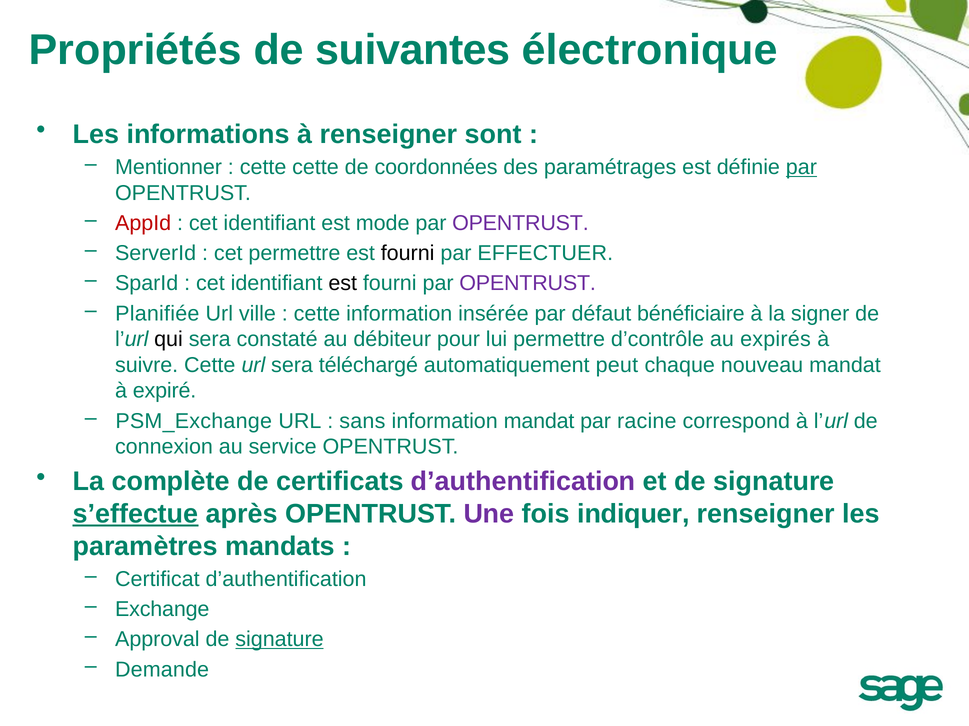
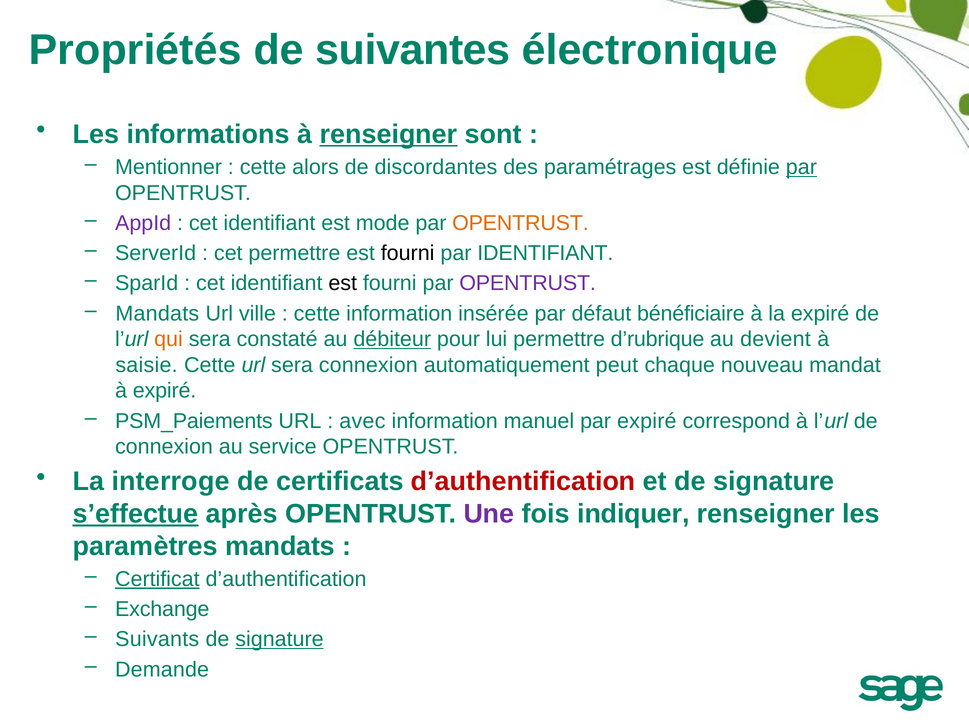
renseigner at (389, 134) underline: none -> present
cette cette: cette -> alors
coordonnées: coordonnées -> discordantes
AppId colour: red -> purple
OPENTRUST at (520, 223) colour: purple -> orange
par EFFECTUER: EFFECTUER -> IDENTIFIANT
Planifiée at (157, 314): Planifiée -> Mandats
la signer: signer -> expiré
qui colour: black -> orange
débiteur underline: none -> present
d’contrôle: d’contrôle -> d’rubrique
expirés: expirés -> devient
suivre: suivre -> saisie
sera téléchargé: téléchargé -> connexion
PSM_Exchange: PSM_Exchange -> PSM_Paiements
sans: sans -> avec
information mandat: mandat -> manuel
par racine: racine -> expiré
complète: complète -> interroge
d’authentification at (523, 482) colour: purple -> red
Certificat underline: none -> present
Approval: Approval -> Suivants
